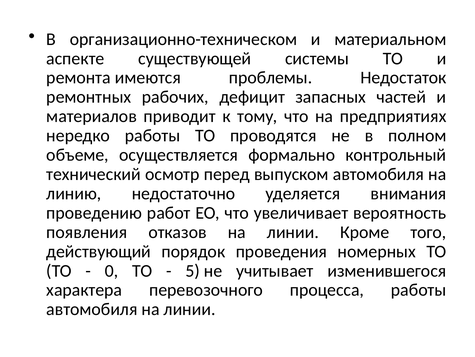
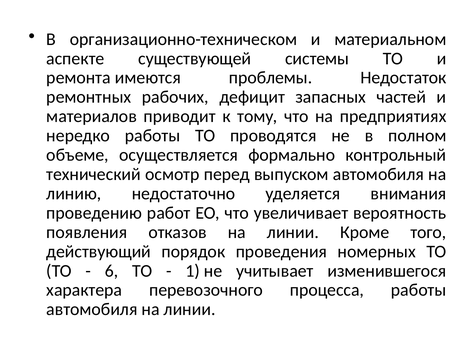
0: 0 -> 6
5: 5 -> 1
